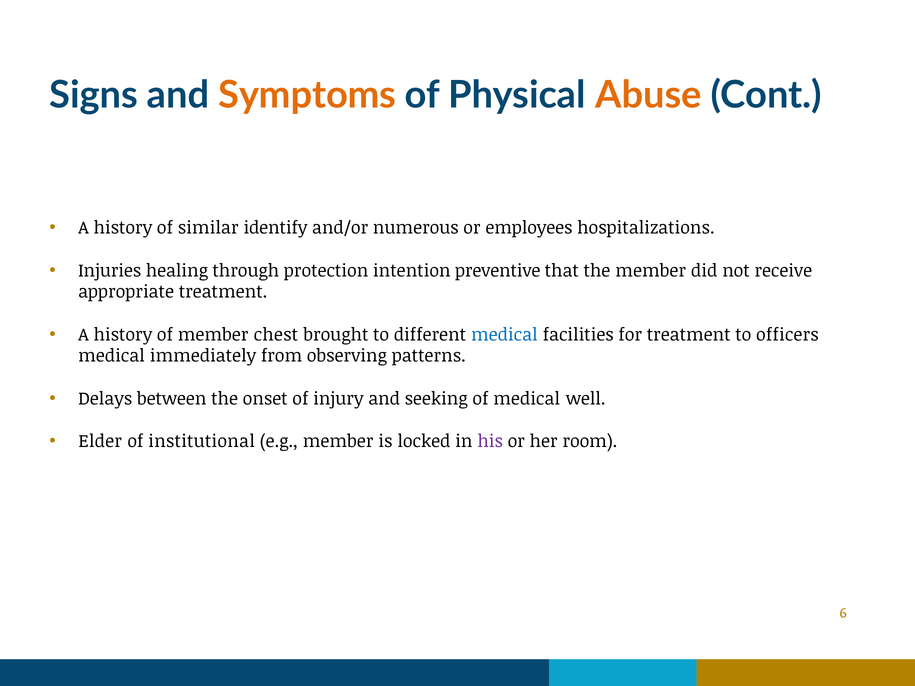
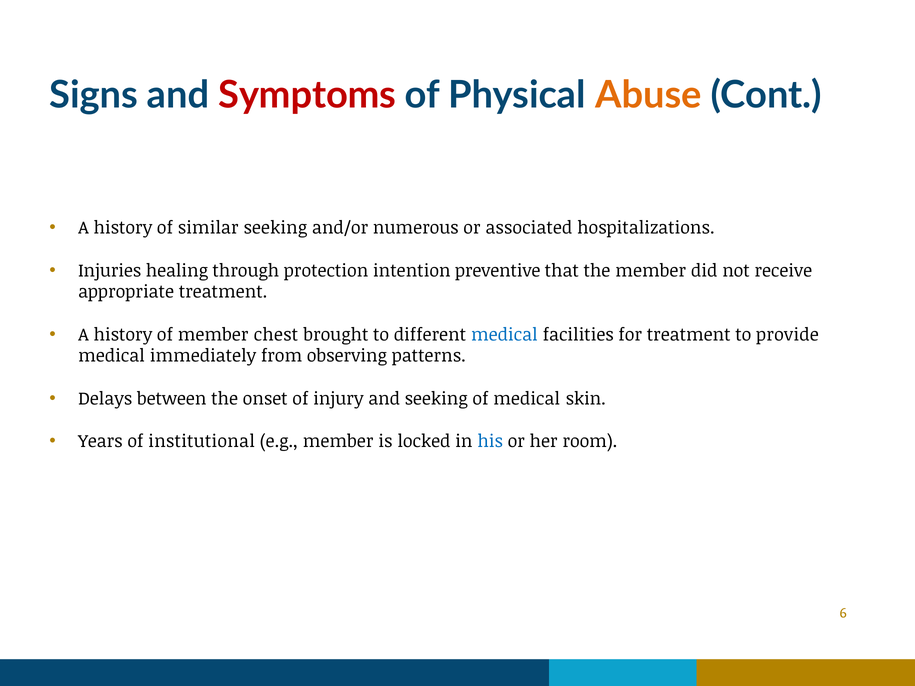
Symptoms colour: orange -> red
similar identify: identify -> seeking
employees: employees -> associated
officers: officers -> provide
well: well -> skin
Elder: Elder -> Years
his colour: purple -> blue
